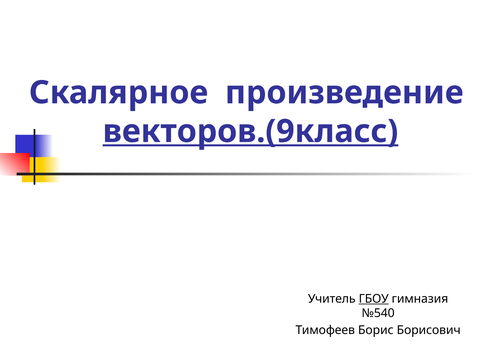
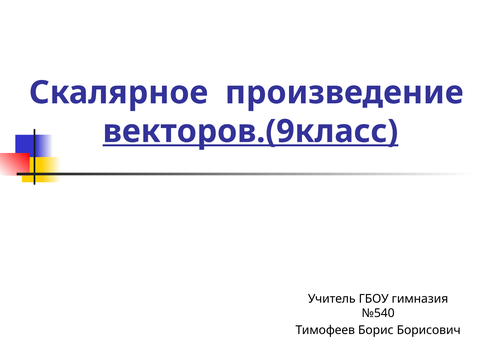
ГБОУ underline: present -> none
